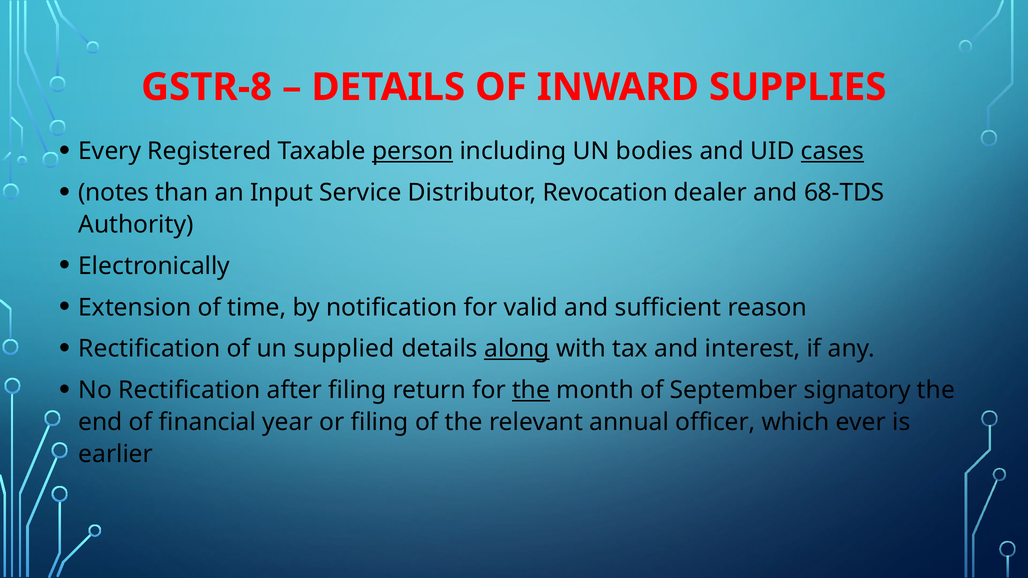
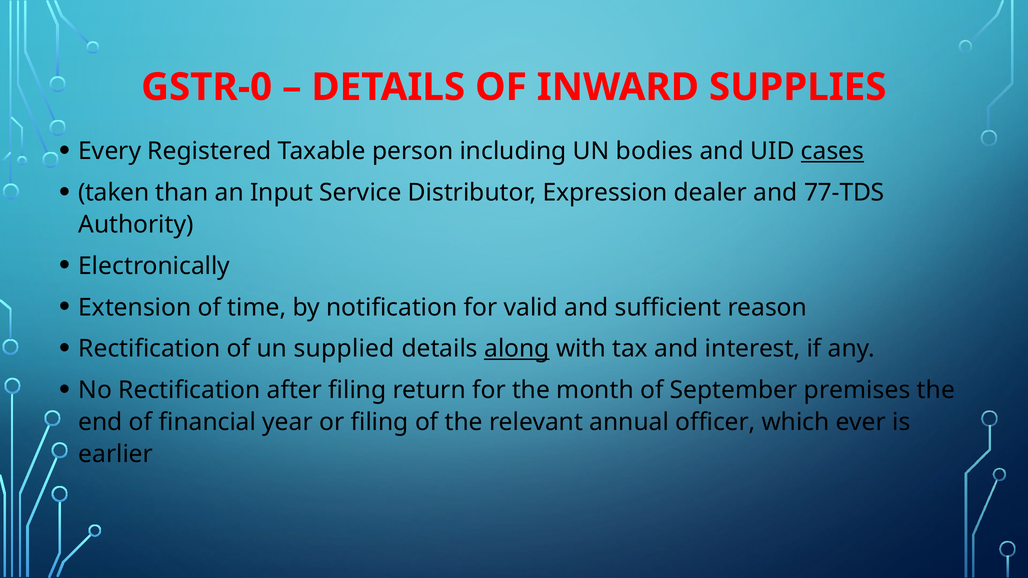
GSTR-8: GSTR-8 -> GSTR-0
person underline: present -> none
notes: notes -> taken
Revocation: Revocation -> Expression
68-TDS: 68-TDS -> 77-TDS
the at (531, 391) underline: present -> none
signatory: signatory -> premises
